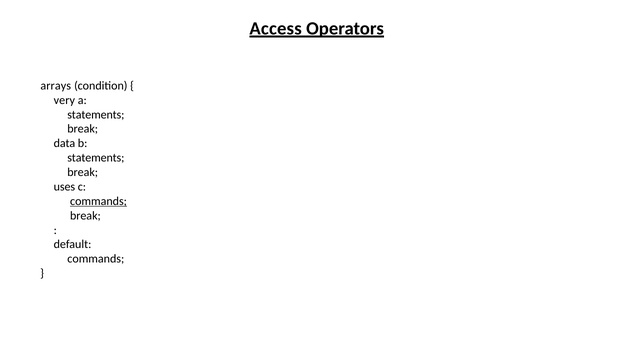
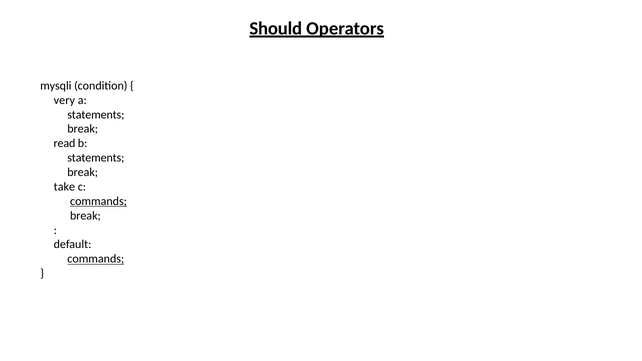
Access: Access -> Should
arrays: arrays -> mysqli
data: data -> read
uses: uses -> take
commands at (96, 259) underline: none -> present
